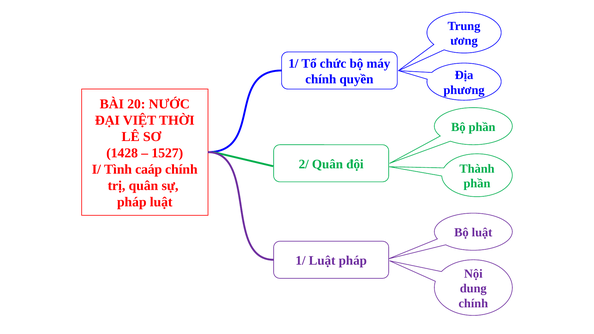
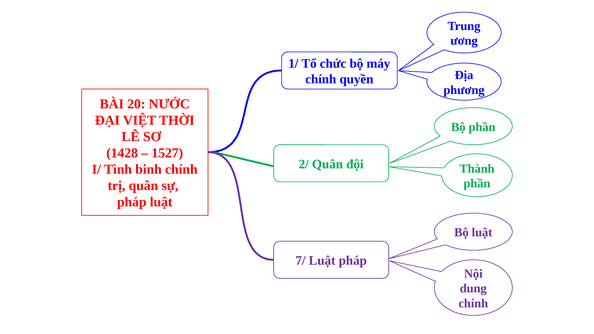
caáp: caáp -> binh
1/ at (300, 261): 1/ -> 7/
